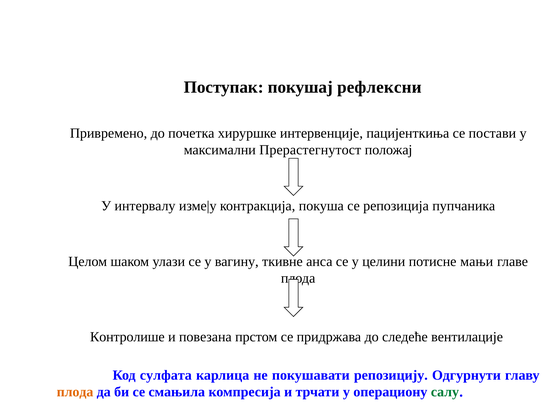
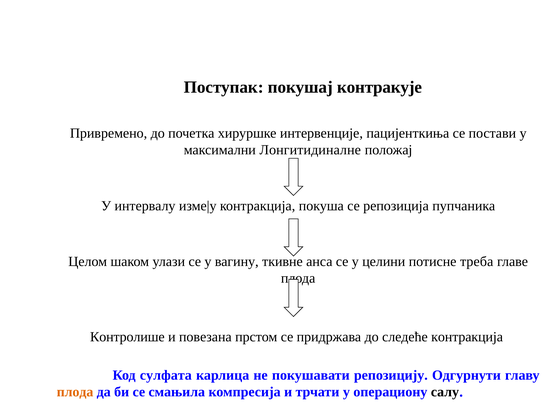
рефлексни: рефлексни -> контракује
Прерастегнутост: Прерастегнутост -> Лонгитидиналне
мањи: мањи -> треба
следеће вентилације: вентилације -> контракција
салу colour: green -> black
